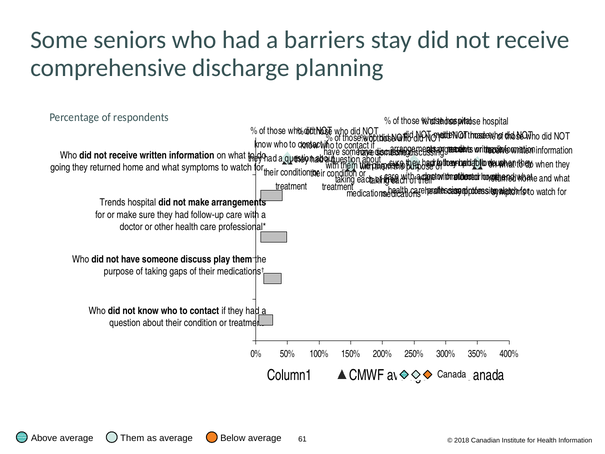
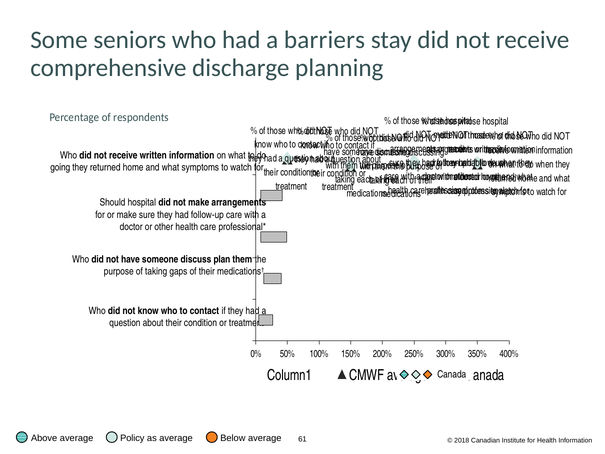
Trends: Trends -> Should
play: play -> plan
average Them: Them -> Policy
